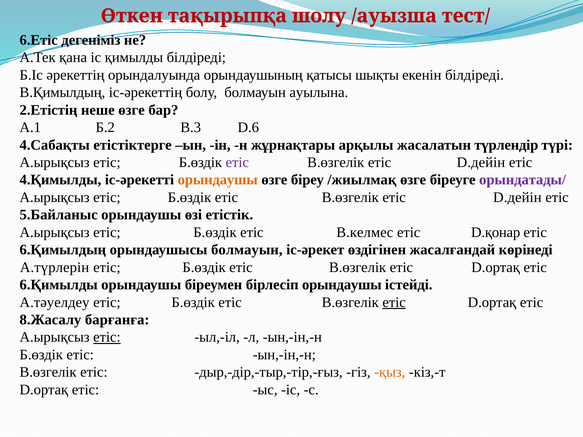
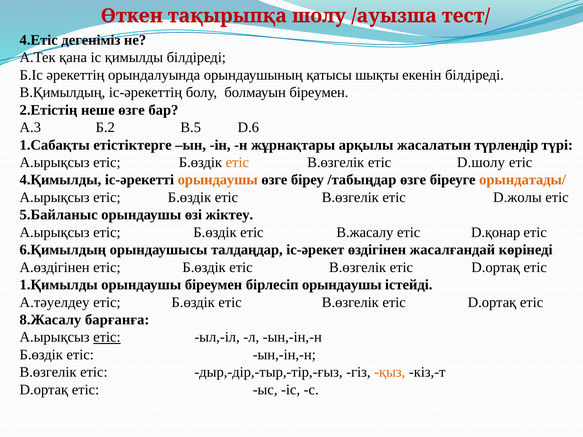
6.Етіс: 6.Етіс -> 4.Етіс
болмауын ауылына: ауылына -> біреумен
А.1: А.1 -> А.3
В.3: В.3 -> В.5
4.Сабақты: 4.Сабақты -> 1.Сабақты
етіс at (237, 162) colour: purple -> orange
D.дейін at (481, 162): D.дейін -> D.шолу
/жиылмақ: /жиылмақ -> /табыңдар
орындатады/ colour: purple -> orange
D.дейін at (517, 197): D.дейін -> D.жолы
етістік: етістік -> жіктеу
В.келмес: В.келмес -> В.жасалу
орындаушысы болмауын: болмауын -> талдаңдар
А.түрлерін: А.түрлерін -> А.өздігінен
6.Қимылды: 6.Қимылды -> 1.Қимылды
етіс at (394, 302) underline: present -> none
